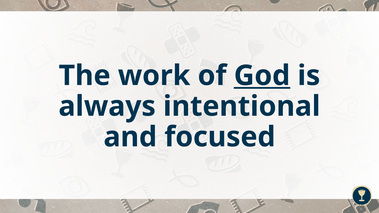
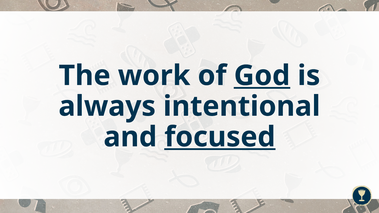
focused underline: none -> present
